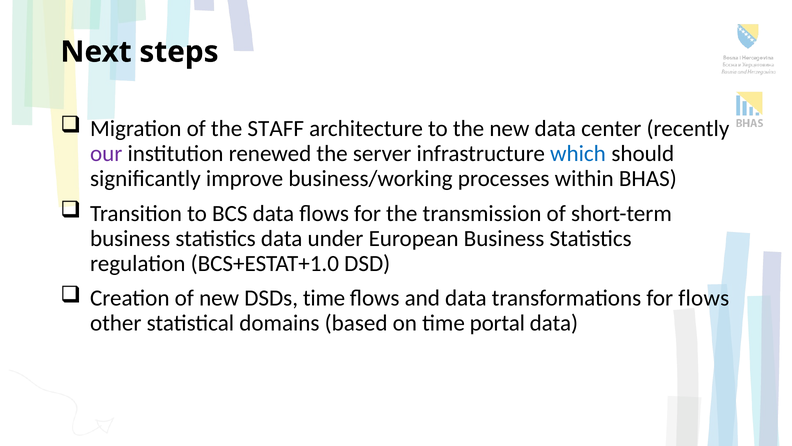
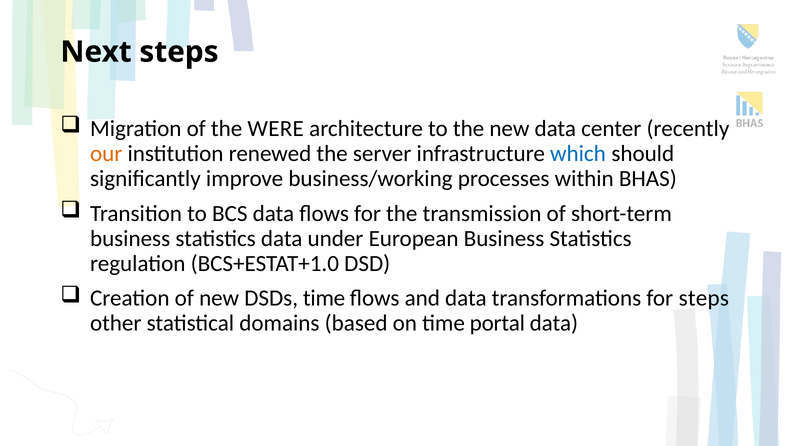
STAFF: STAFF -> WERE
our colour: purple -> orange
for flows: flows -> steps
